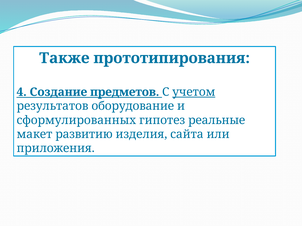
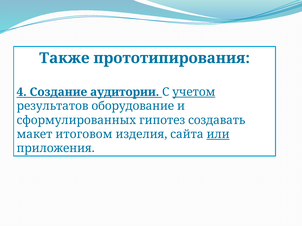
предметов: предметов -> аудитории
реальные: реальные -> создавать
развитию: развитию -> итоговом
или underline: none -> present
